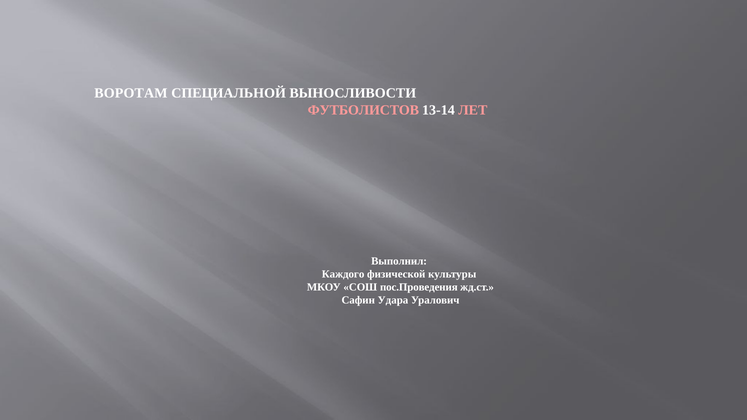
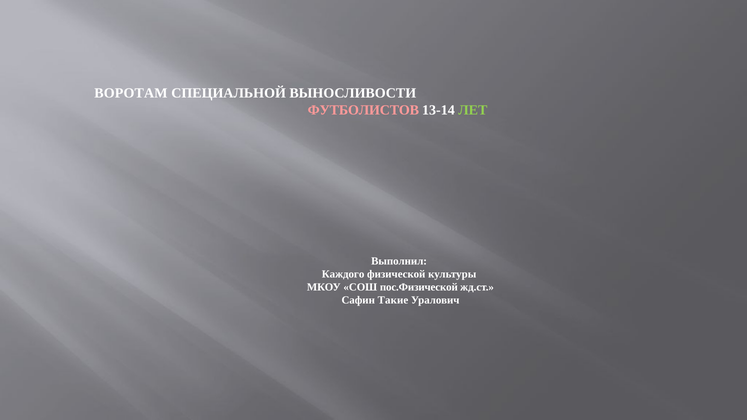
ЛЕТ colour: pink -> light green
пос.Проведения: пос.Проведения -> пос.Физической
Удара: Удара -> Такие
